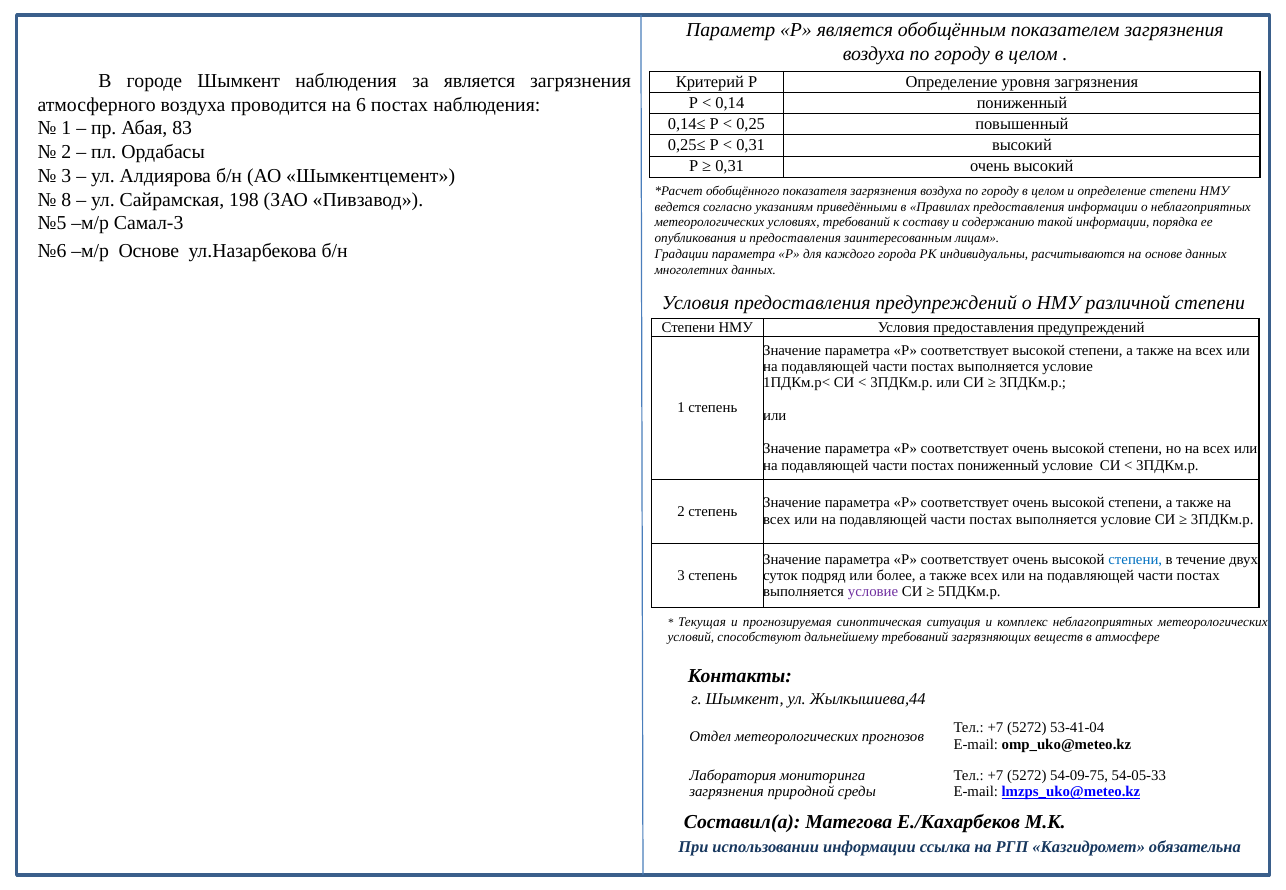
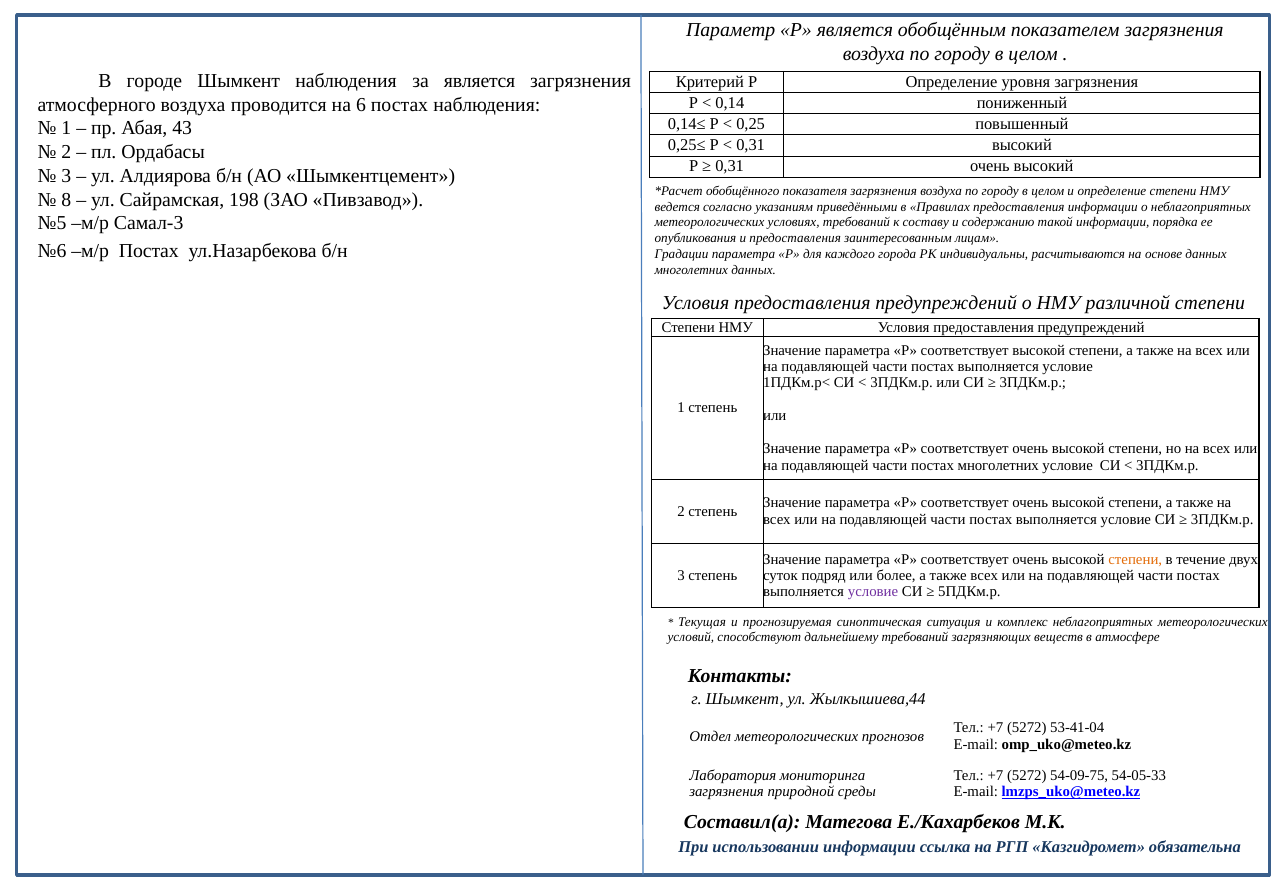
83: 83 -> 43
м/р Основе: Основе -> Постах
постах пониженный: пониженный -> многолетних
степени at (1135, 559) colour: blue -> orange
